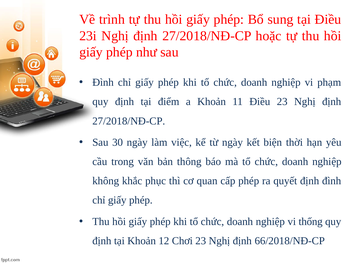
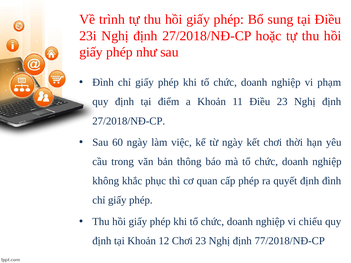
30: 30 -> 60
kết biện: biện -> chơi
thống: thống -> chiếu
66/2018/NĐ-CP: 66/2018/NĐ-CP -> 77/2018/NĐ-CP
